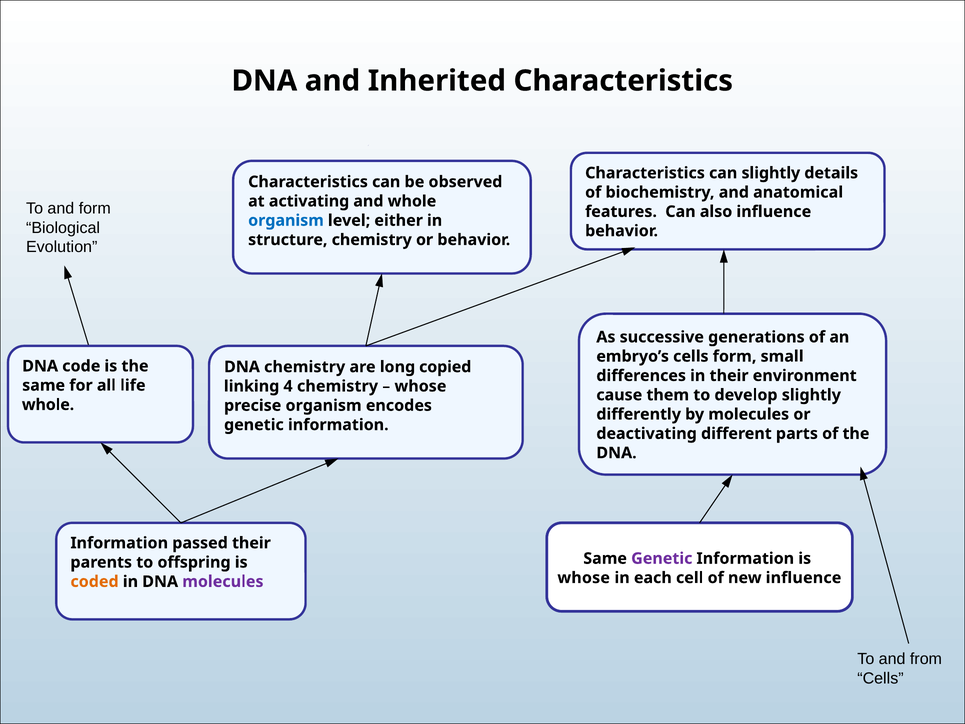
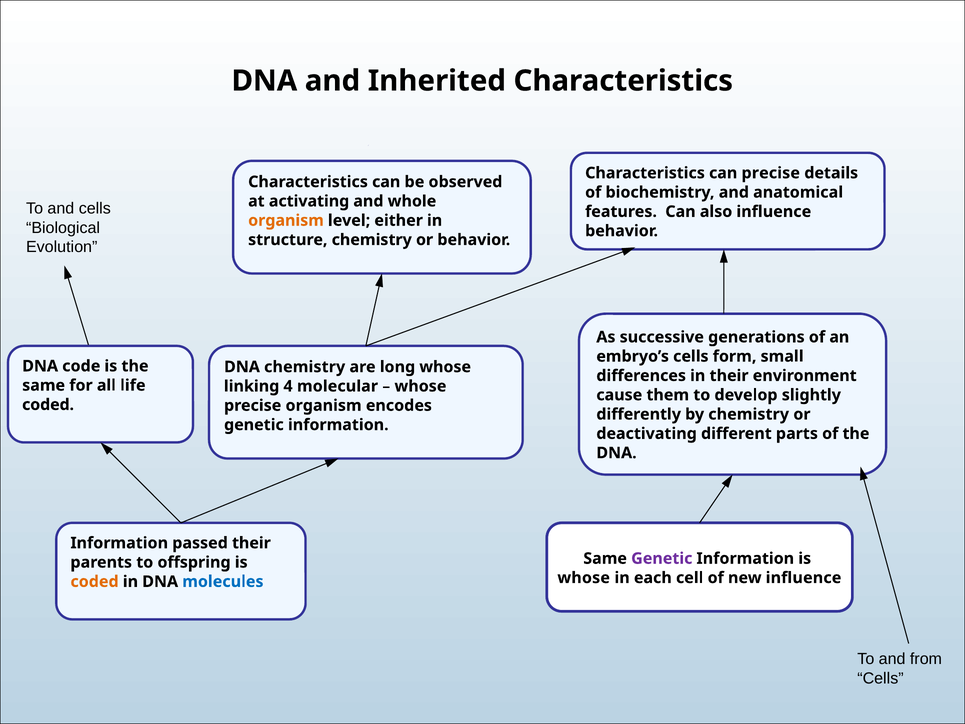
can slightly: slightly -> precise
and form: form -> cells
organism at (286, 220) colour: blue -> orange
long copied: copied -> whose
4 chemistry: chemistry -> molecular
whole at (48, 405): whole -> coded
by molecules: molecules -> chemistry
molecules at (223, 581) colour: purple -> blue
